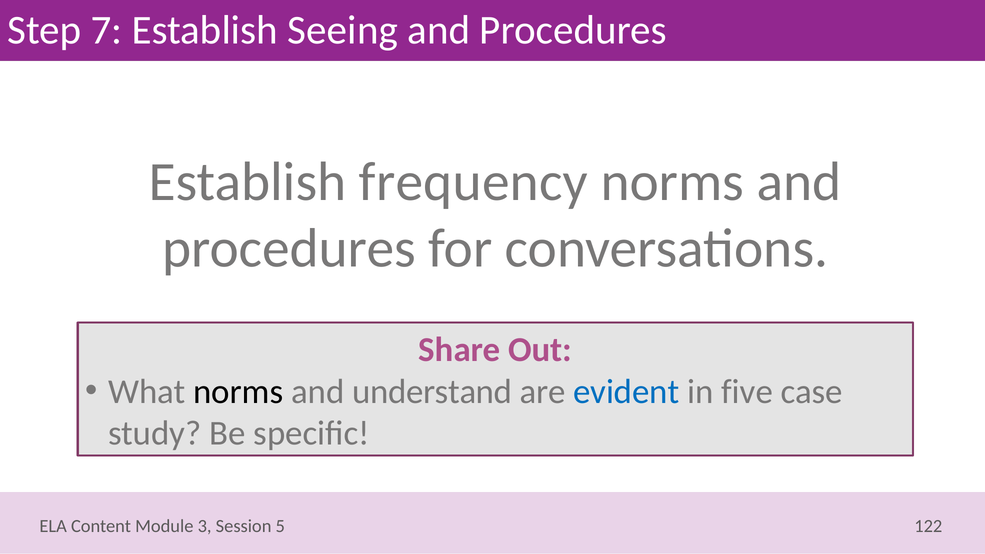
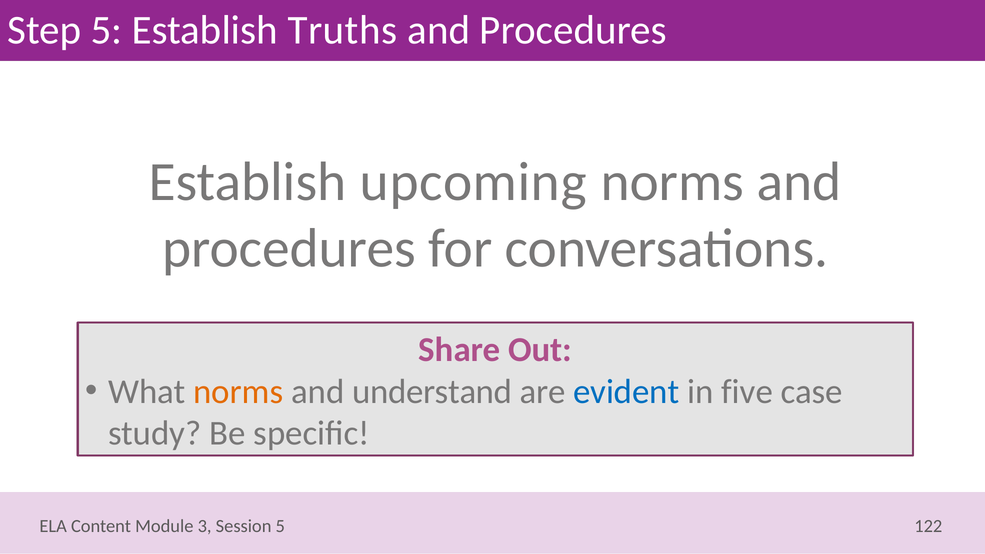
Step 7: 7 -> 5
Seeing: Seeing -> Truths
frequency: frequency -> upcoming
norms at (238, 392) colour: black -> orange
